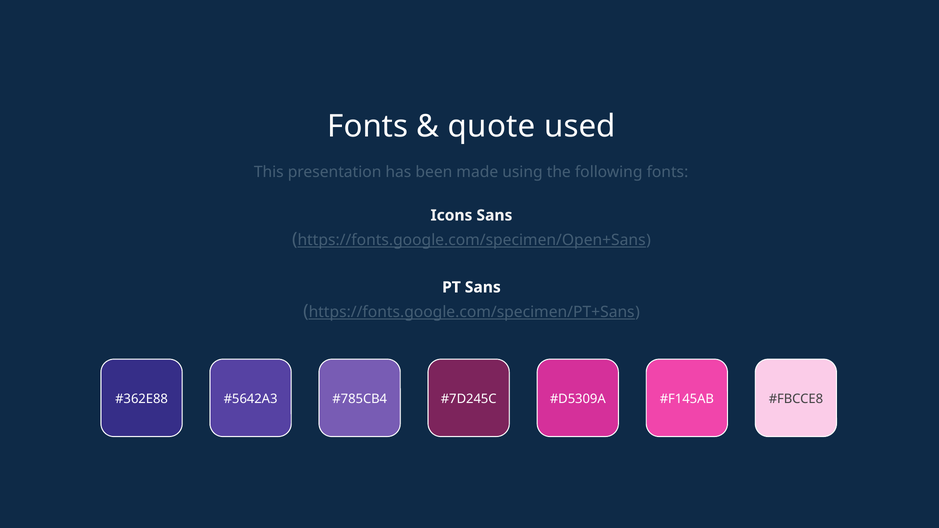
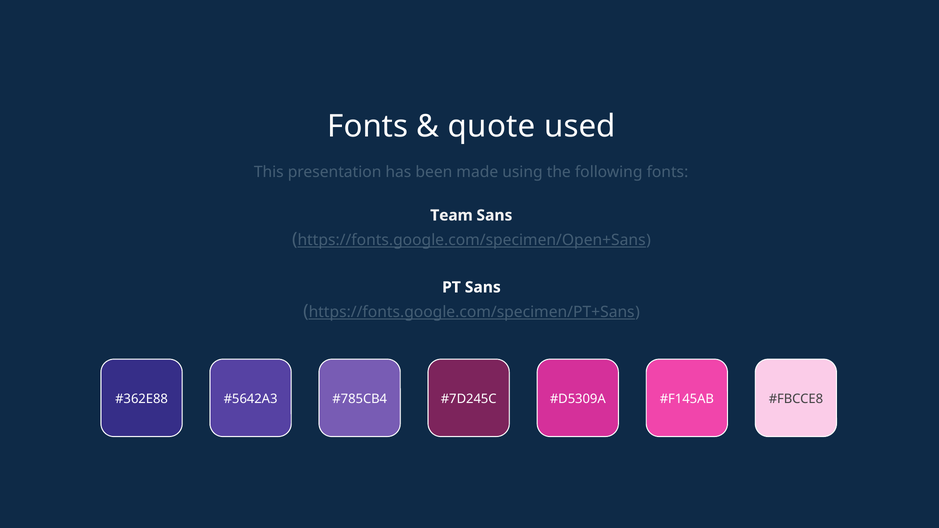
Icons: Icons -> Team
